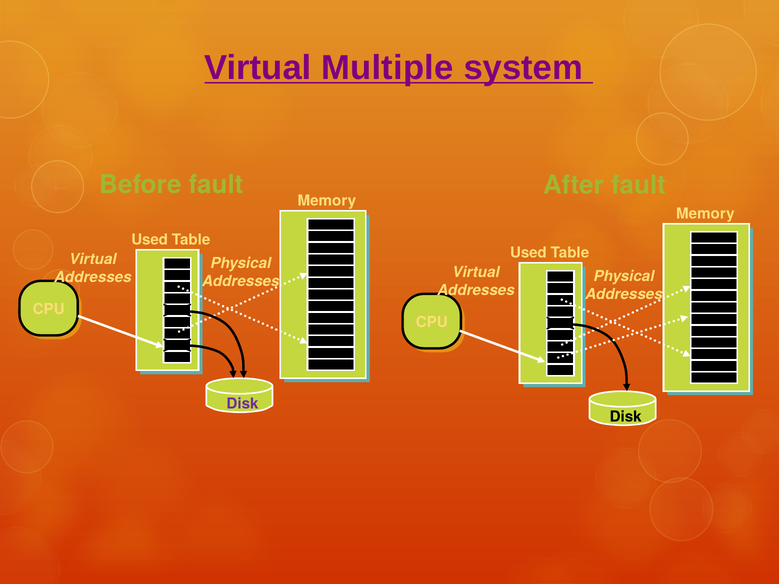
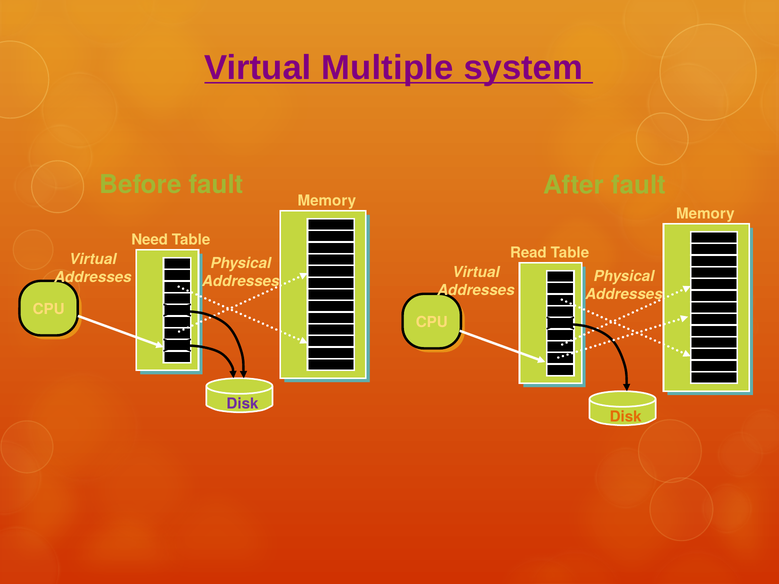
Used at (150, 240): Used -> Need
Used at (528, 253): Used -> Read
Disk at (626, 417) colour: black -> orange
